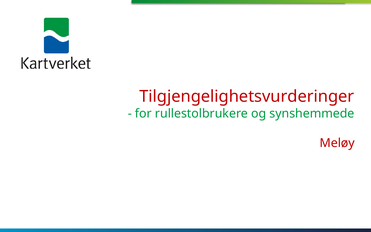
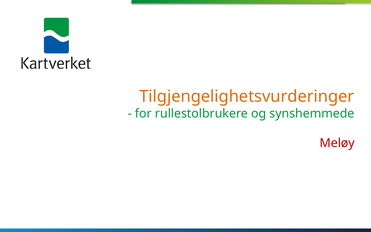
Tilgjengelighetsvurderinger colour: red -> orange
